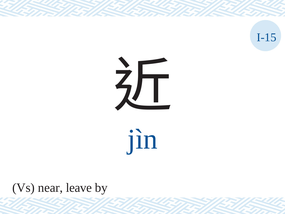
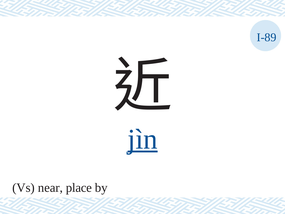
I-15: I-15 -> I-89
jìn underline: none -> present
leave: leave -> place
